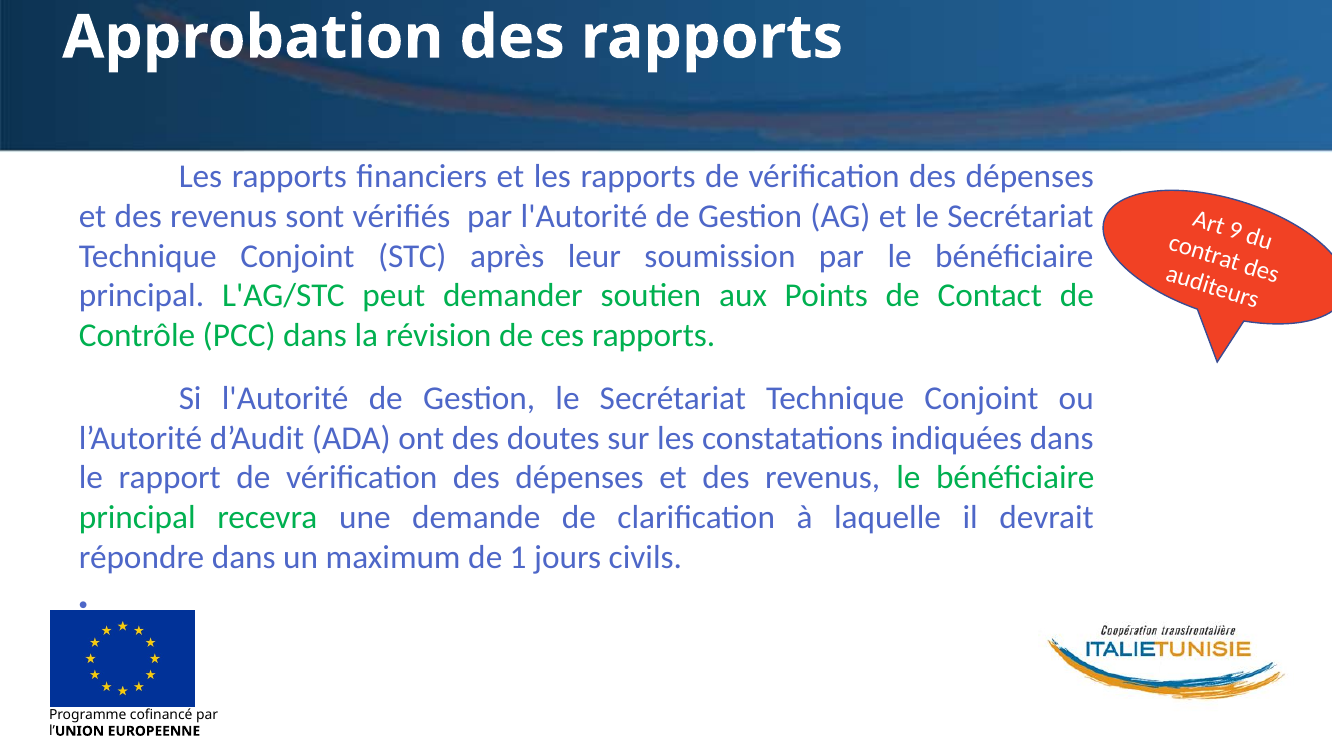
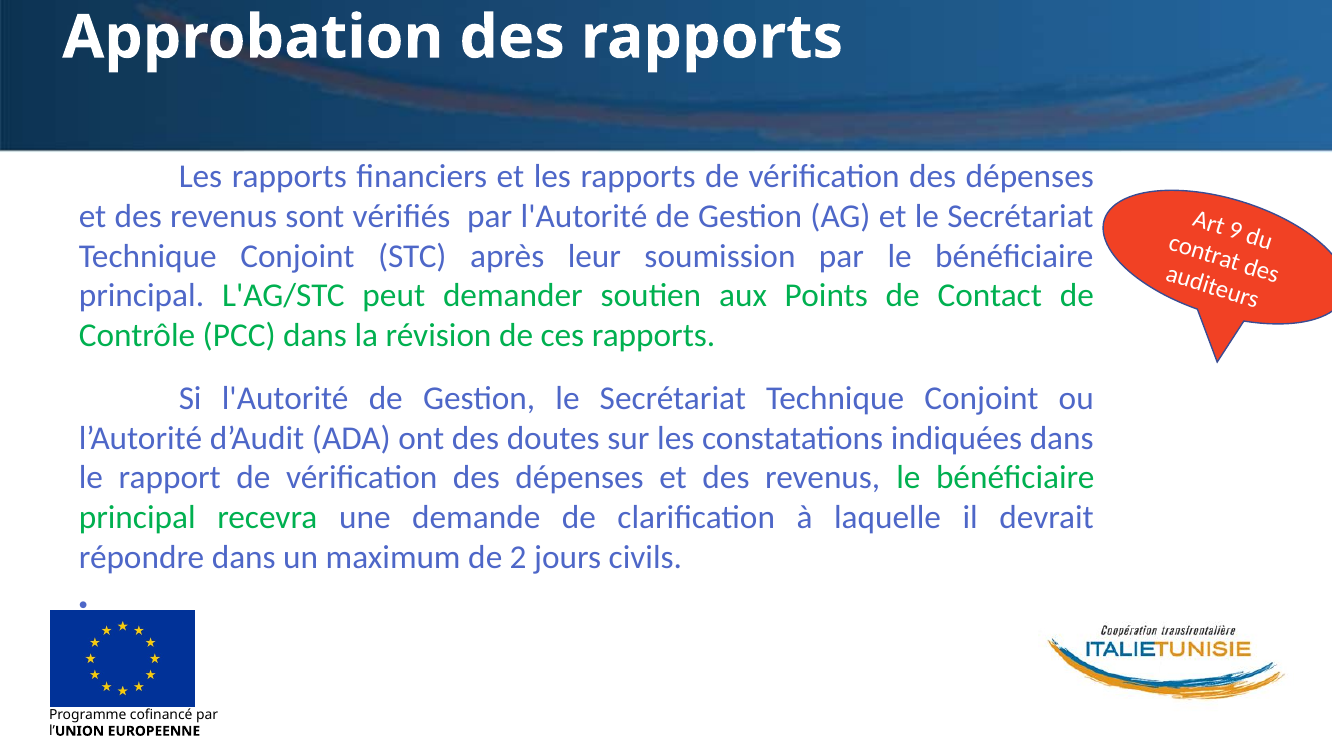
1: 1 -> 2
